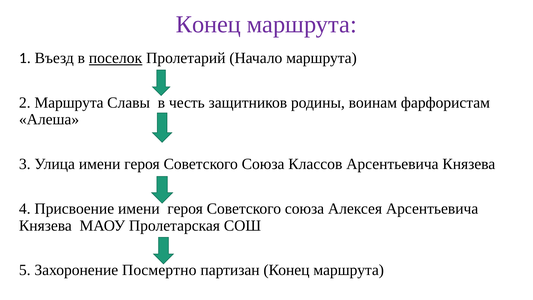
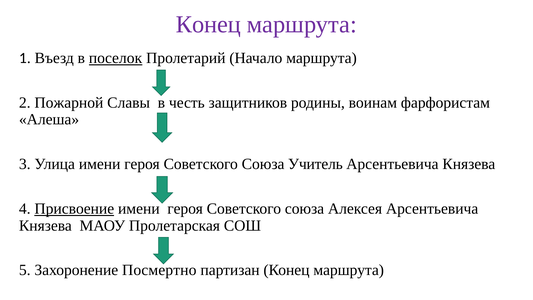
2 Маршрута: Маршрута -> Пожарной
Классов: Классов -> Учитель
Присвоение underline: none -> present
